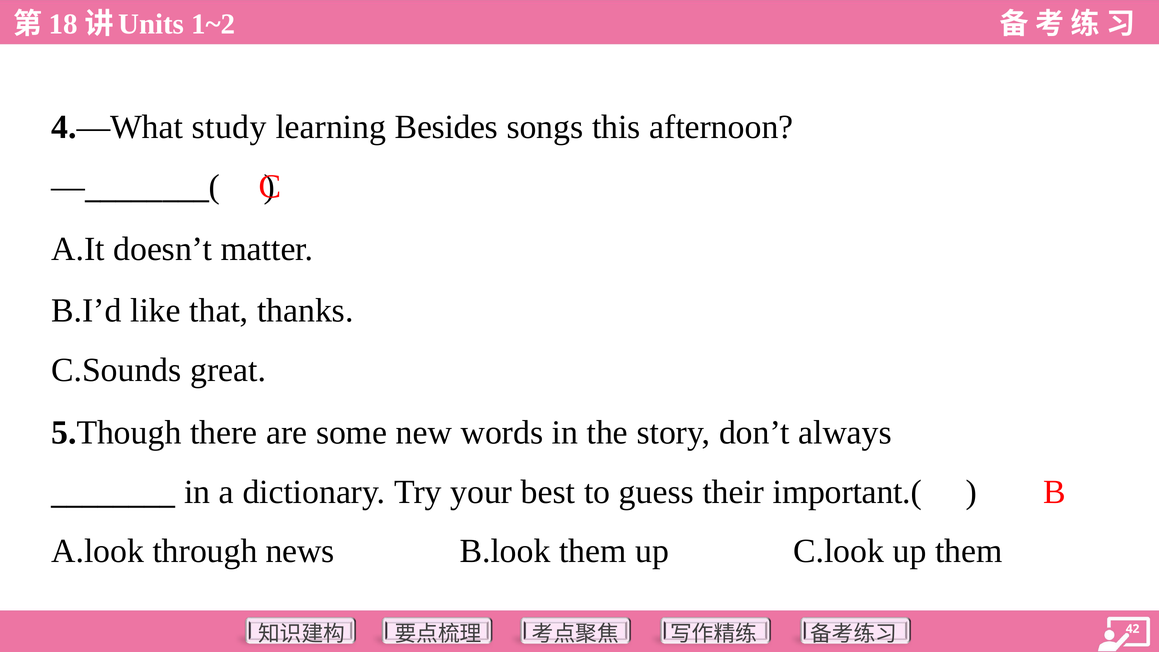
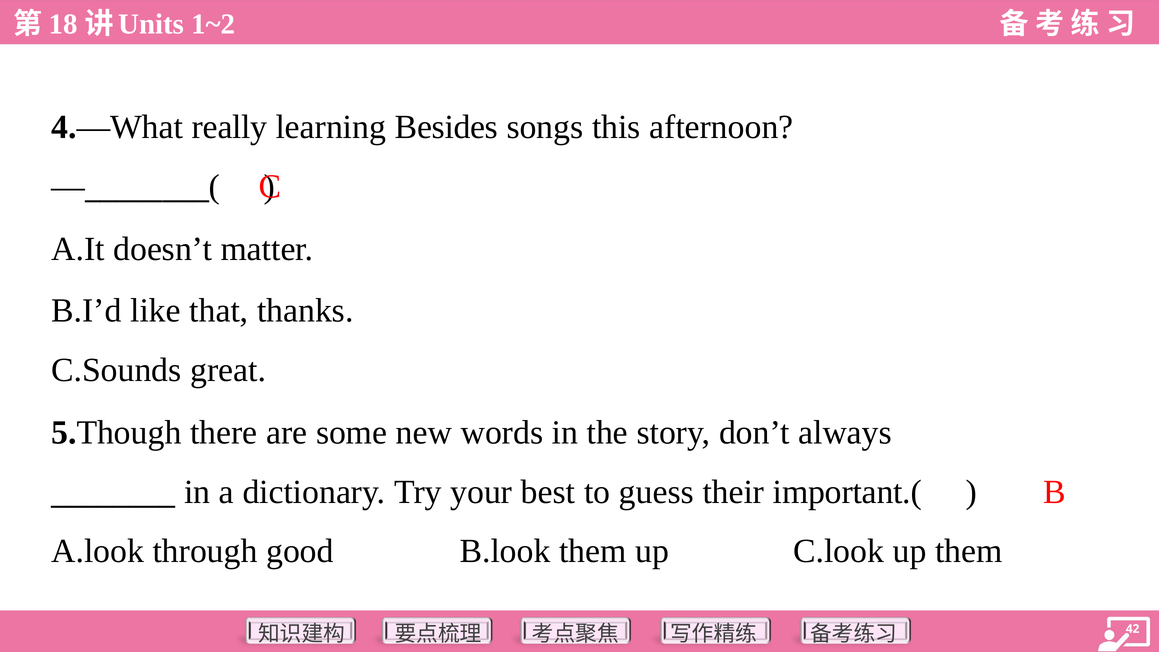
study: study -> really
news: news -> good
